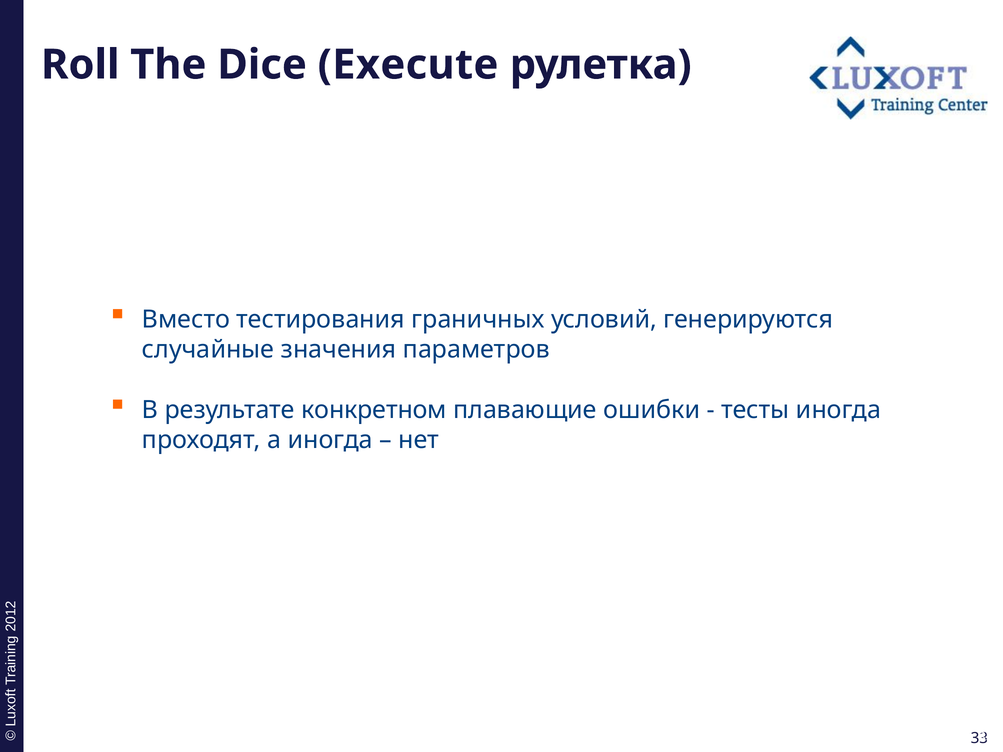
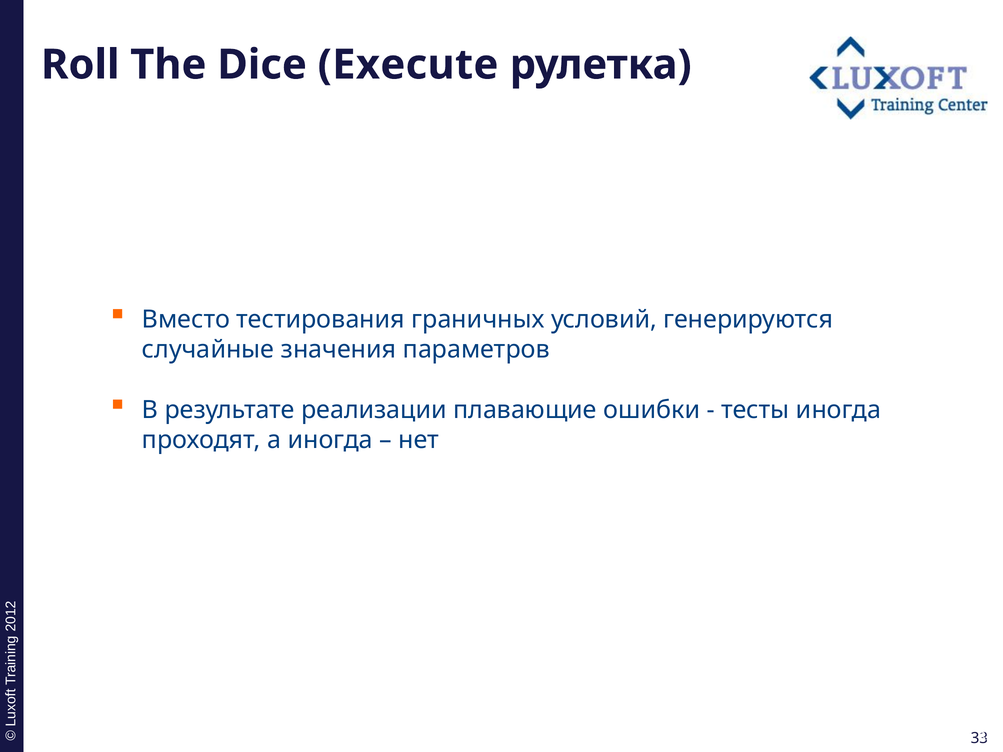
конкретном: конкретном -> реализации
